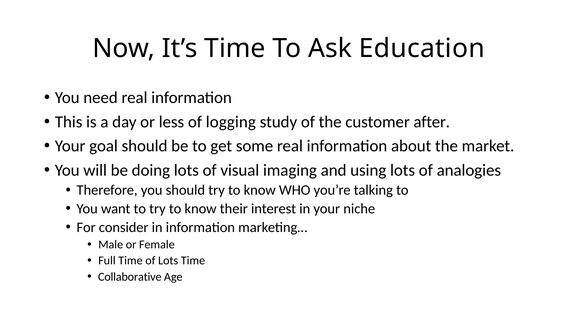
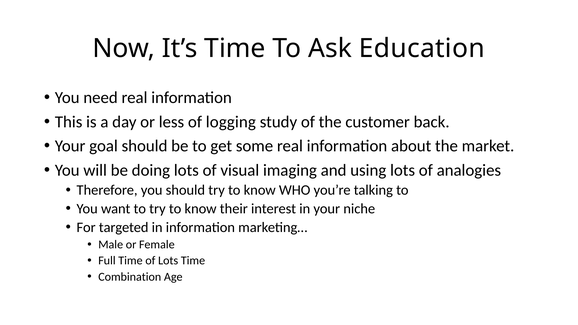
after: after -> back
consider: consider -> targeted
Collaborative: Collaborative -> Combination
